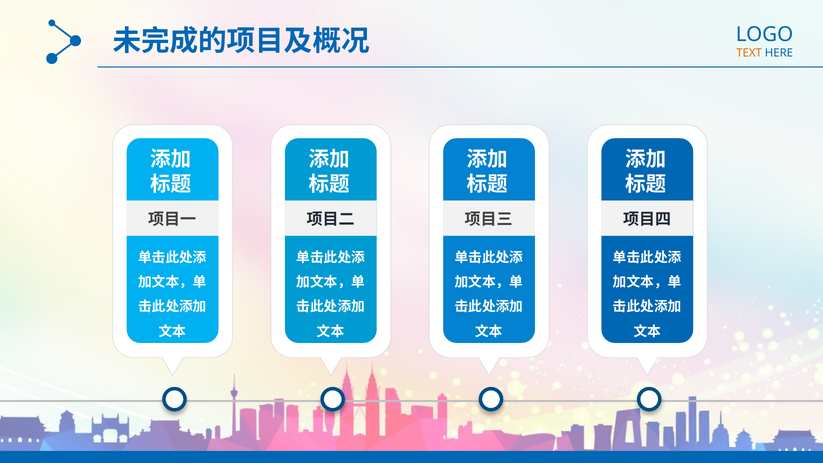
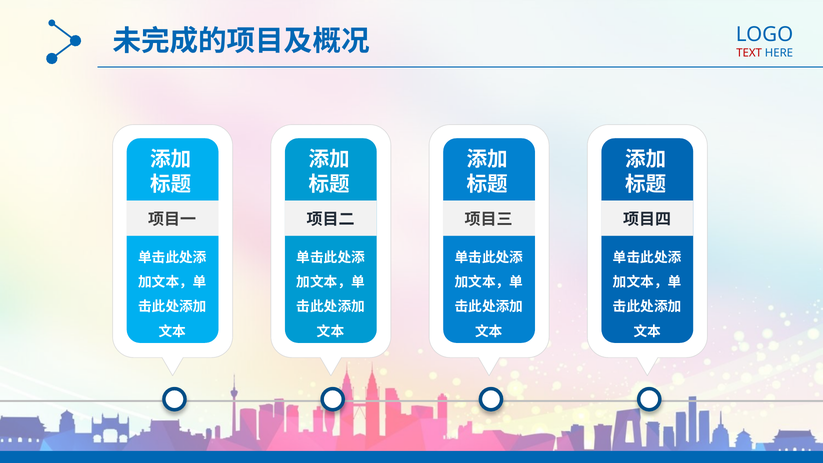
TEXT colour: orange -> red
